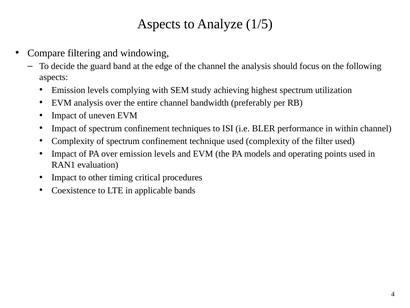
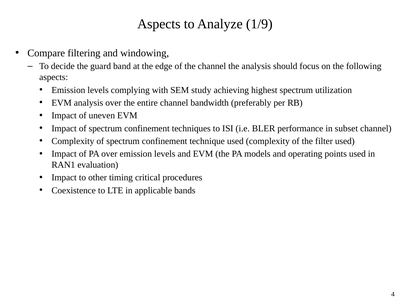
1/5: 1/5 -> 1/9
within: within -> subset
